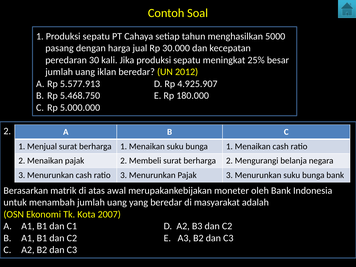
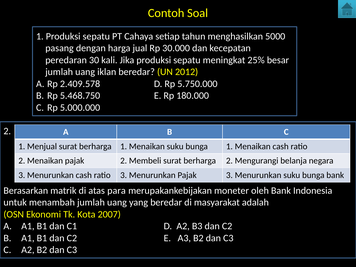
5.577.913: 5.577.913 -> 2.409.578
4.925.907: 4.925.907 -> 5.750.000
awal: awal -> para
